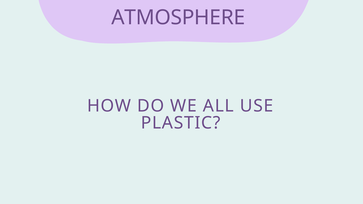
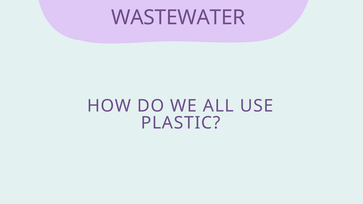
ATMOSPHERE: ATMOSPHERE -> WASTEWATER
